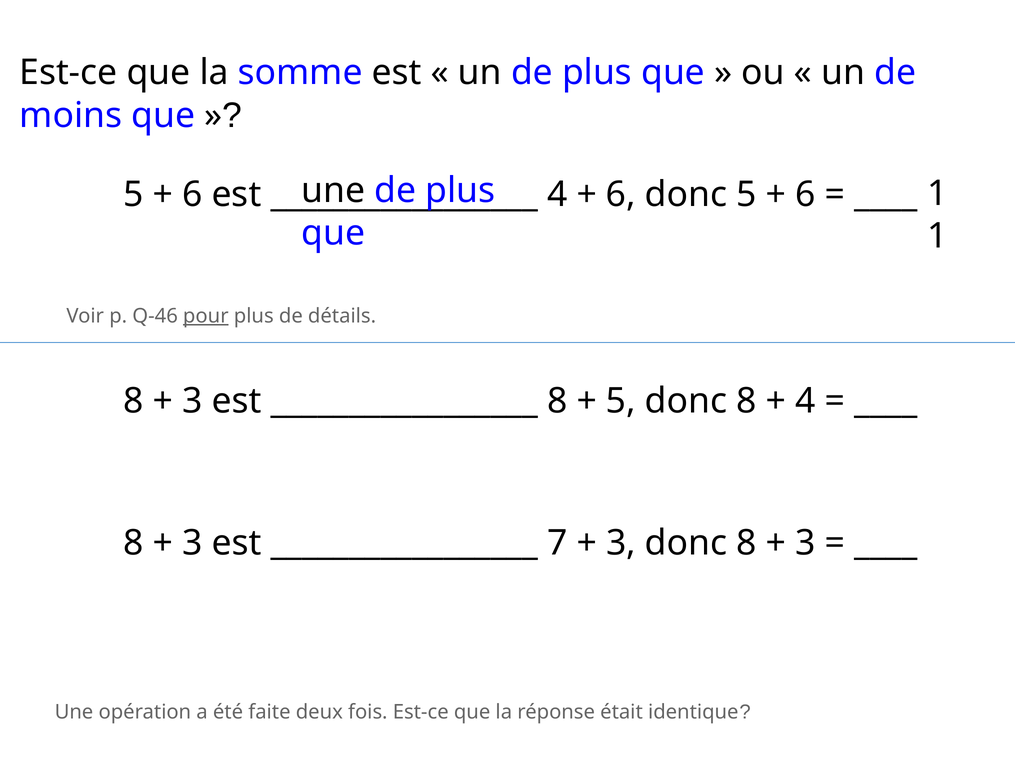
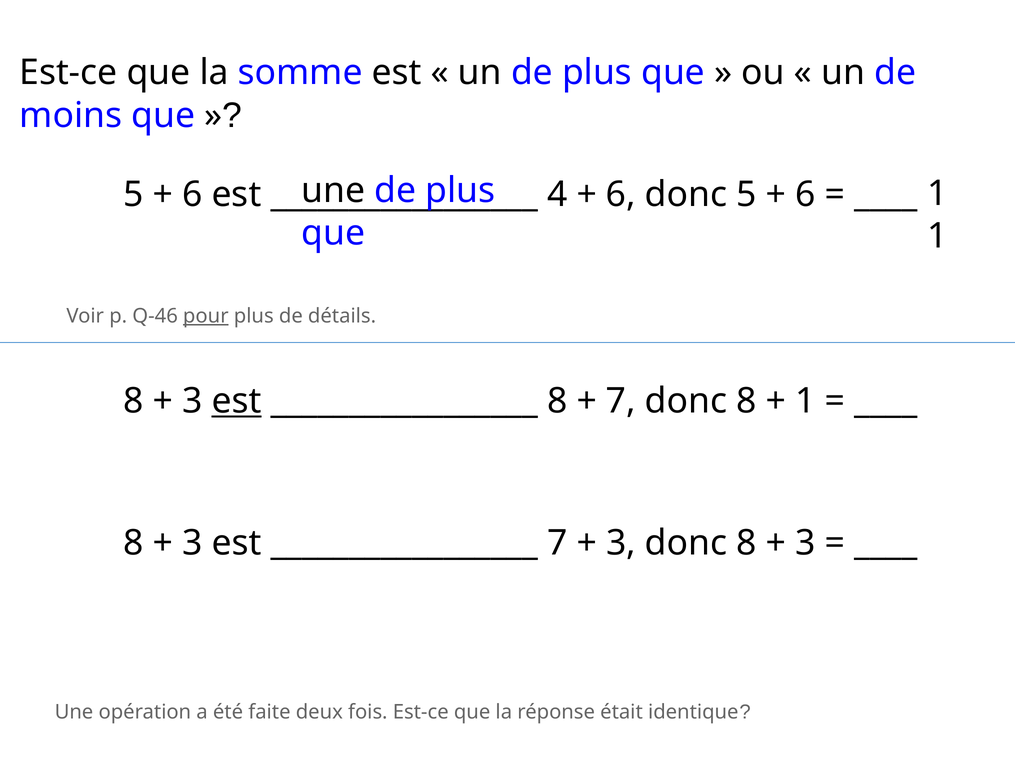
est at (236, 401) underline: none -> present
5 at (621, 401): 5 -> 7
4 at (805, 401): 4 -> 1
